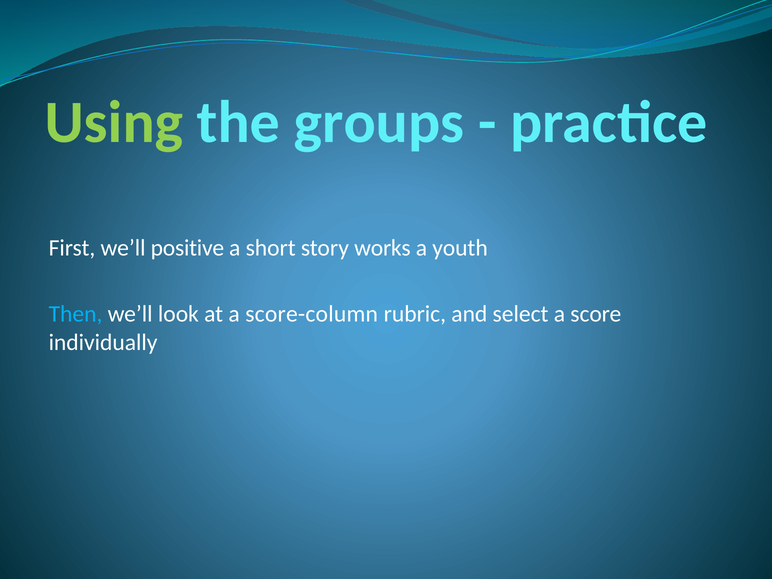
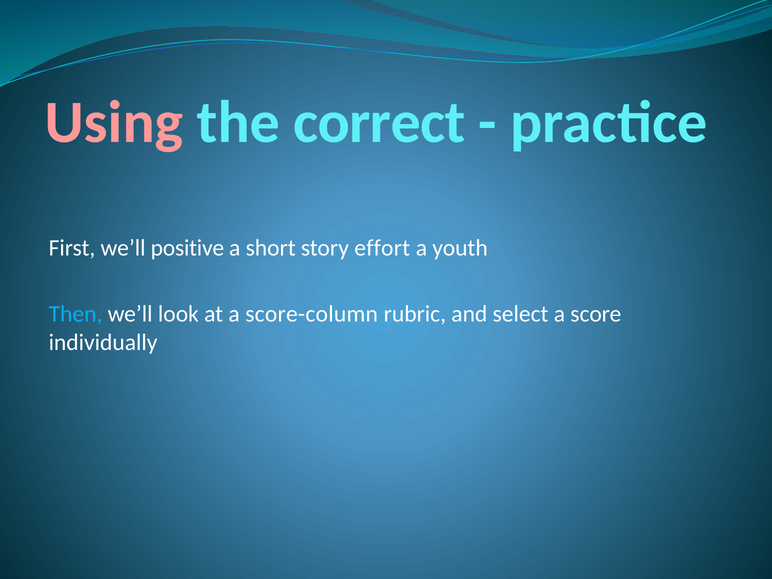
Using colour: light green -> pink
groups: groups -> correct
works: works -> effort
